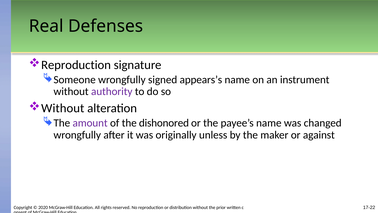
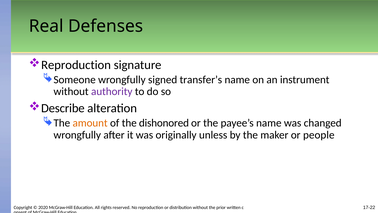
appears’s: appears’s -> transfer’s
Without at (63, 108): Without -> Describe
amount colour: purple -> orange
against: against -> people
